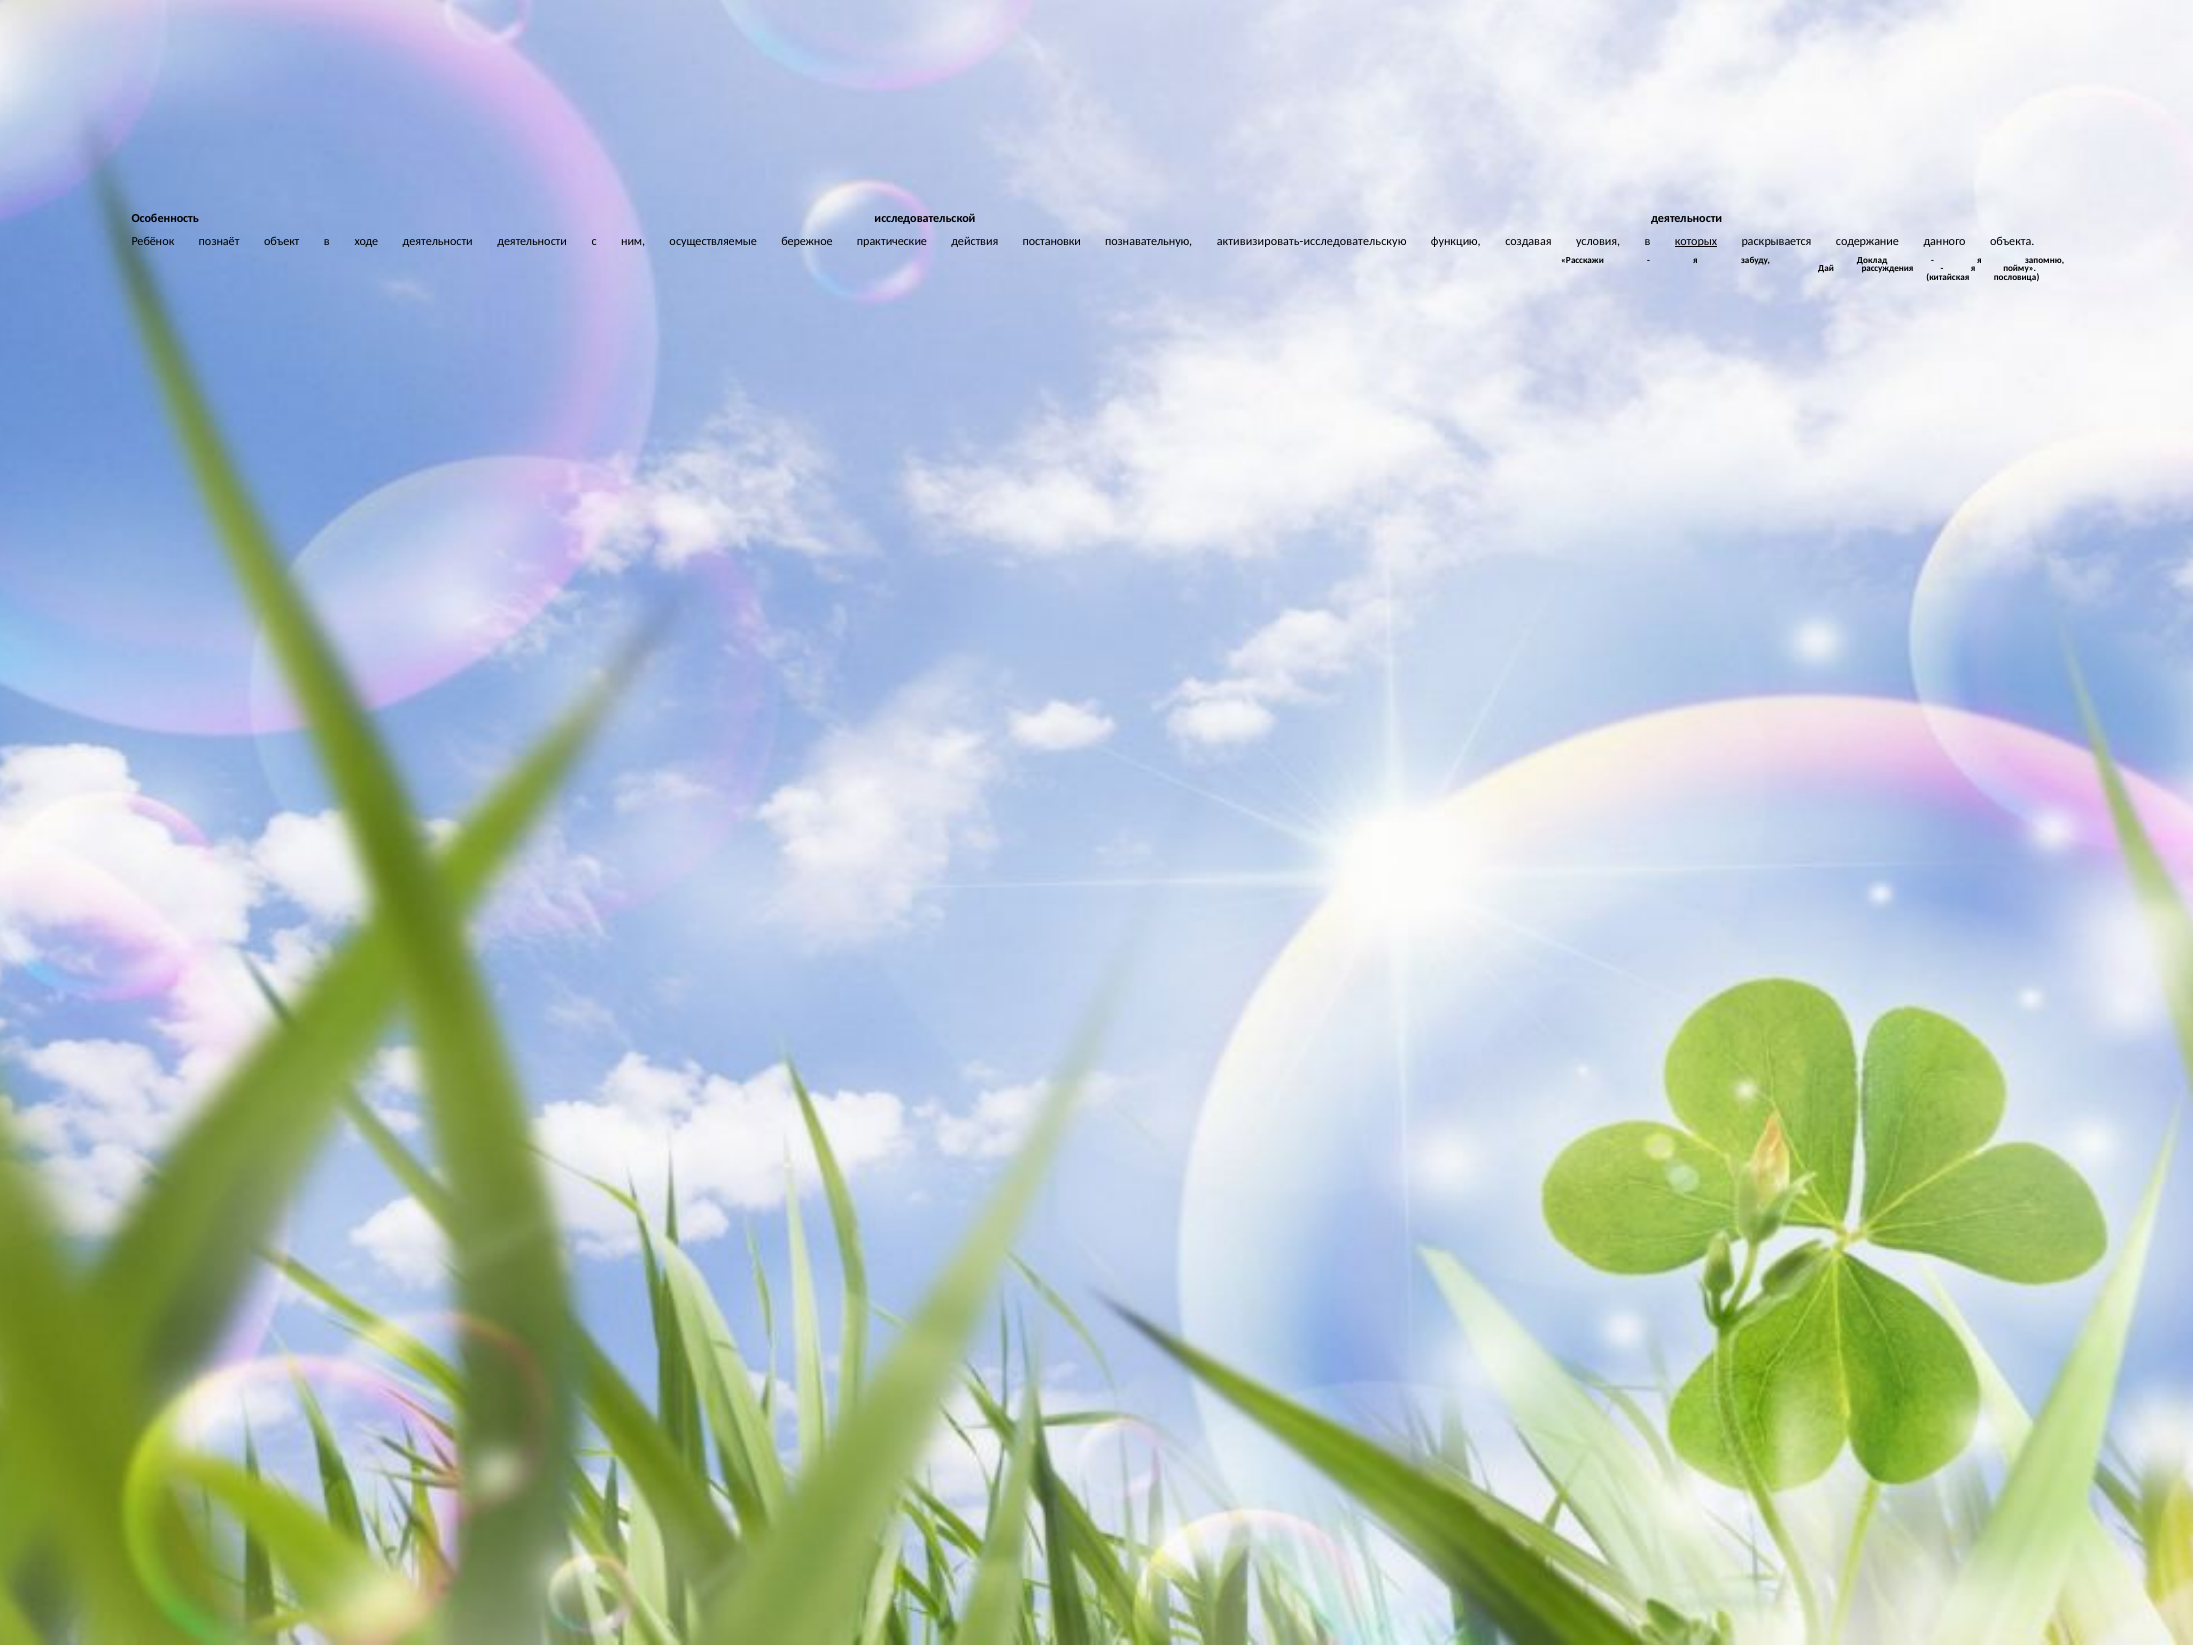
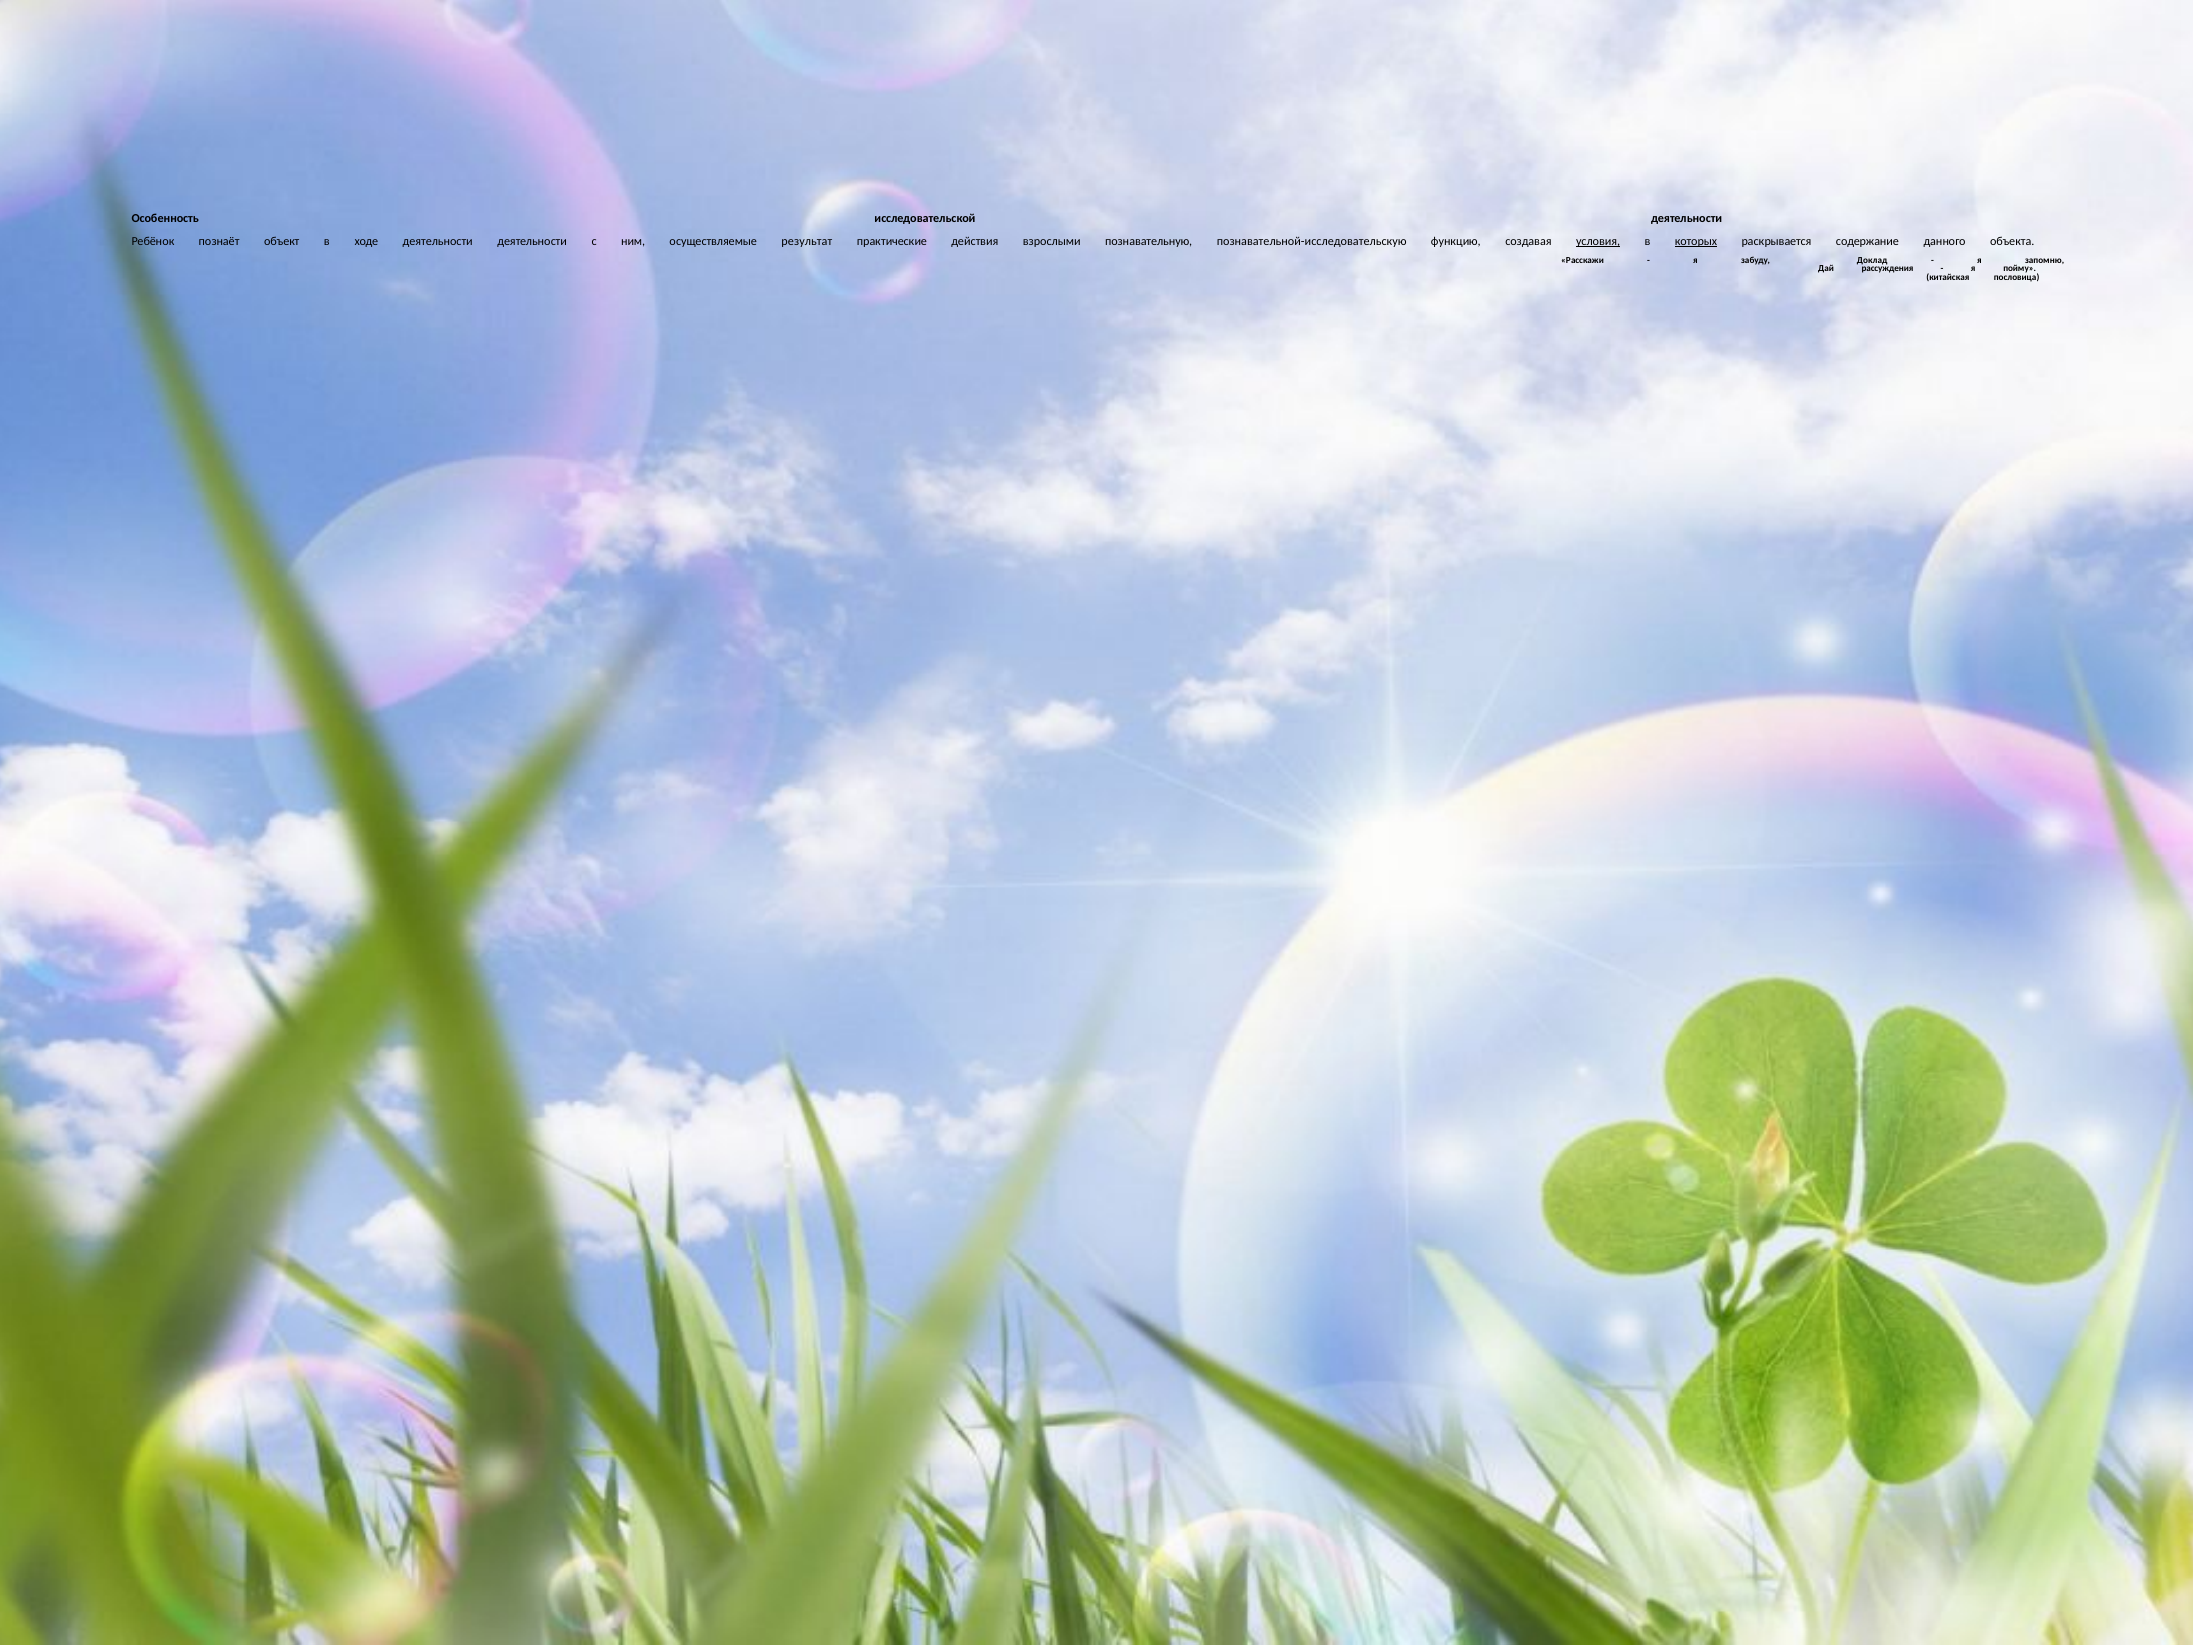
бережное: бережное -> результат
постановки: постановки -> взрослыми
активизировать-исследовательскую: активизировать-исследовательскую -> познавательной-исследовательскую
условия underline: none -> present
